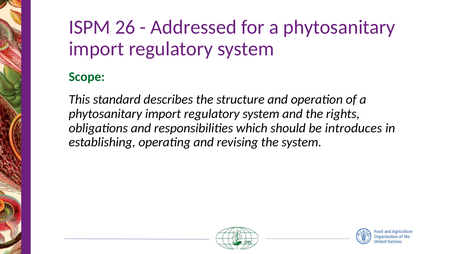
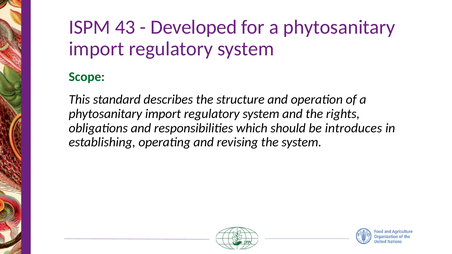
26: 26 -> 43
Addressed: Addressed -> Developed
